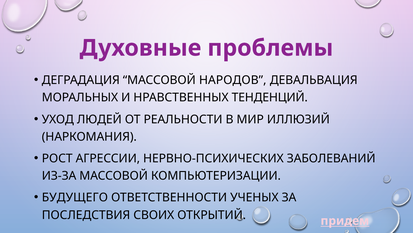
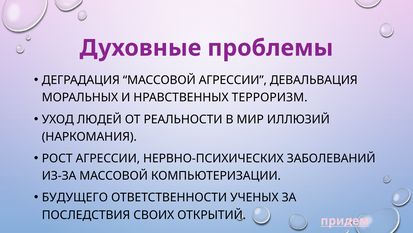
МАССОВОЙ НАРОДОВ: НАРОДОВ -> АГРЕССИИ
ТЕНДЕНЦИЙ: ТЕНДЕНЦИЙ -> ТЕРРОРИЗМ
